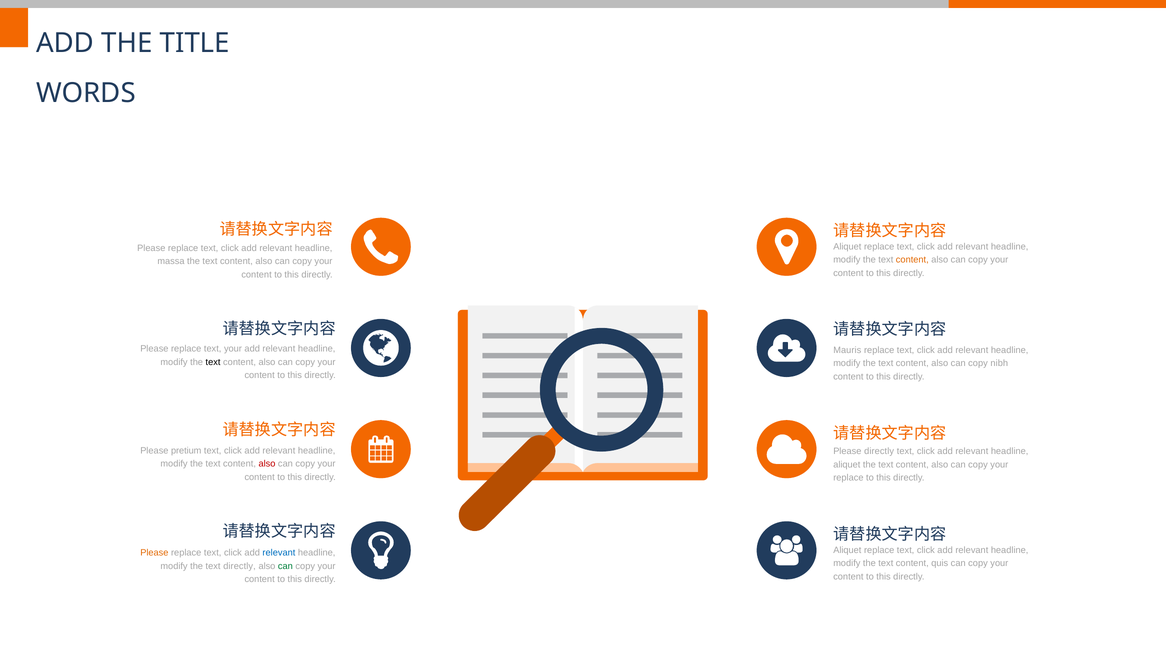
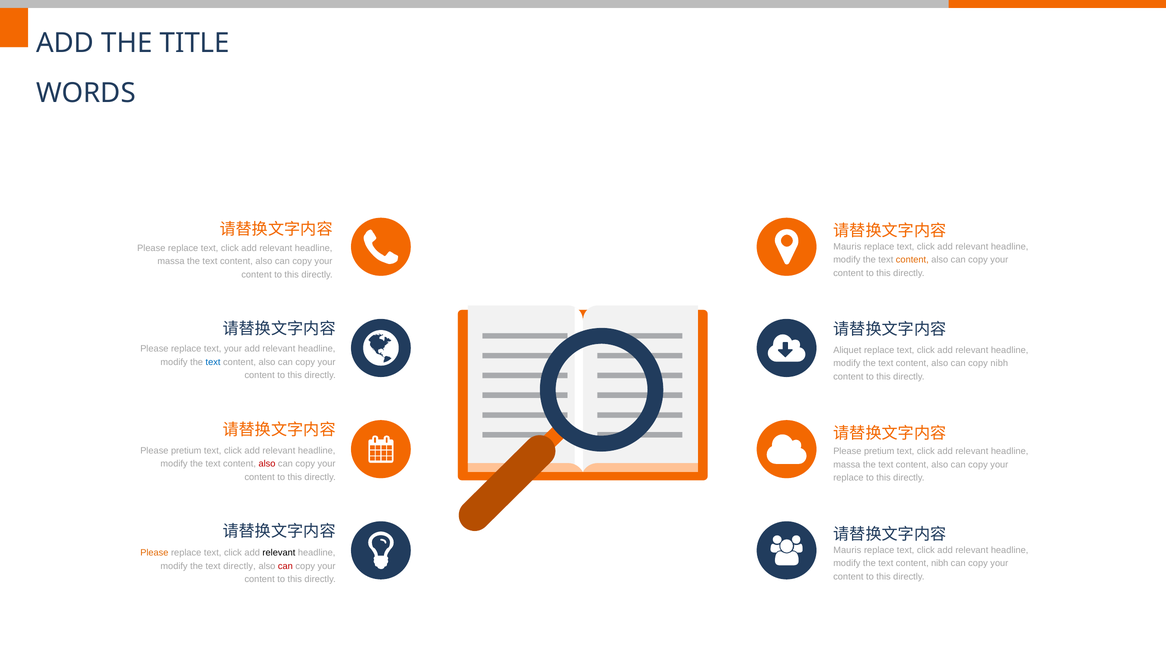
Aliquet at (847, 247): Aliquet -> Mauris
Mauris: Mauris -> Aliquet
text at (213, 362) colour: black -> blue
directly at (879, 451): directly -> pretium
aliquet at (847, 464): aliquet -> massa
Aliquet at (847, 550): Aliquet -> Mauris
relevant at (279, 553) colour: blue -> black
content quis: quis -> nibh
can at (285, 566) colour: green -> red
